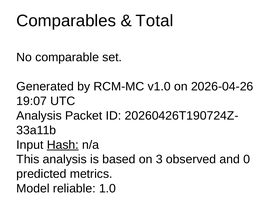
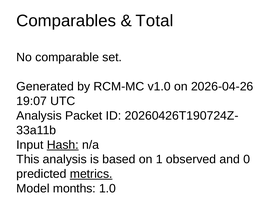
3: 3 -> 1
metrics underline: none -> present
reliable: reliable -> months
